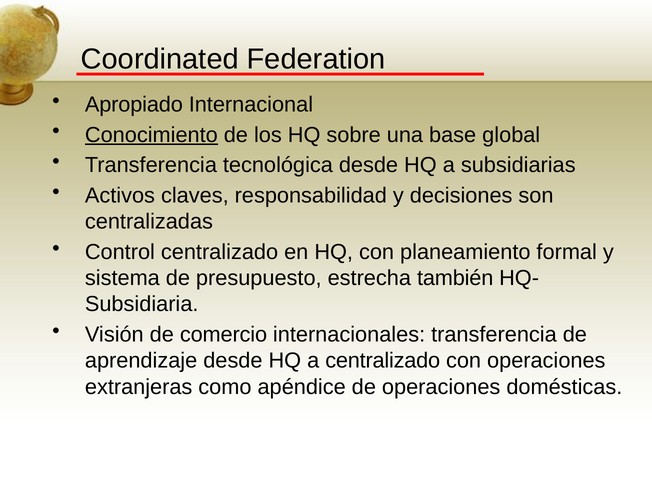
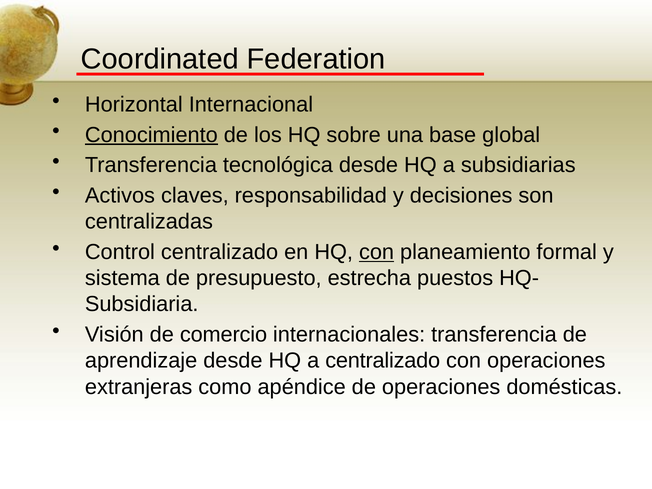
Apropiado: Apropiado -> Horizontal
con at (377, 252) underline: none -> present
también: también -> puestos
